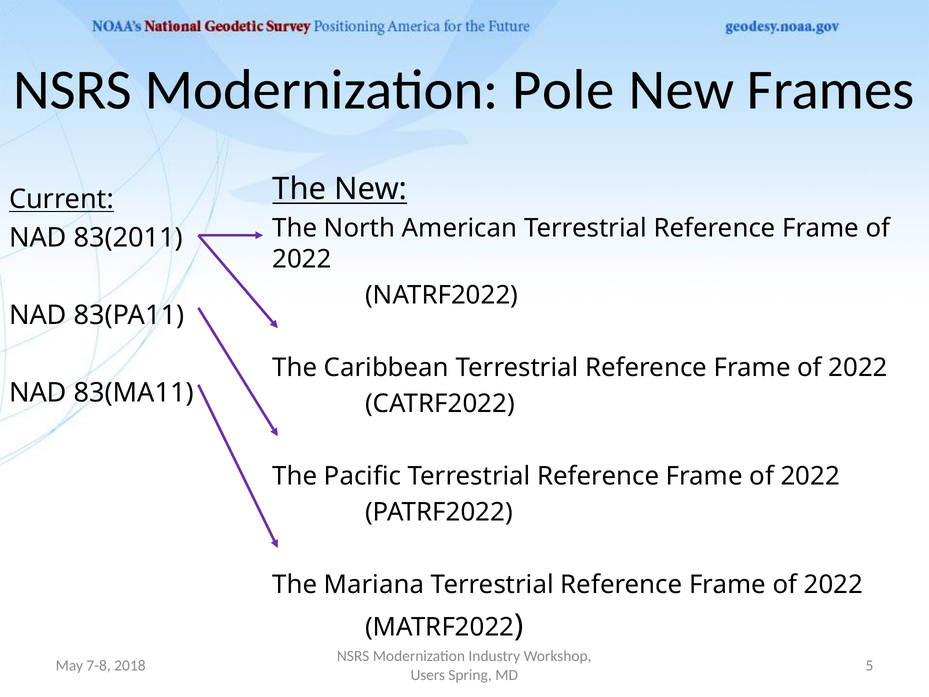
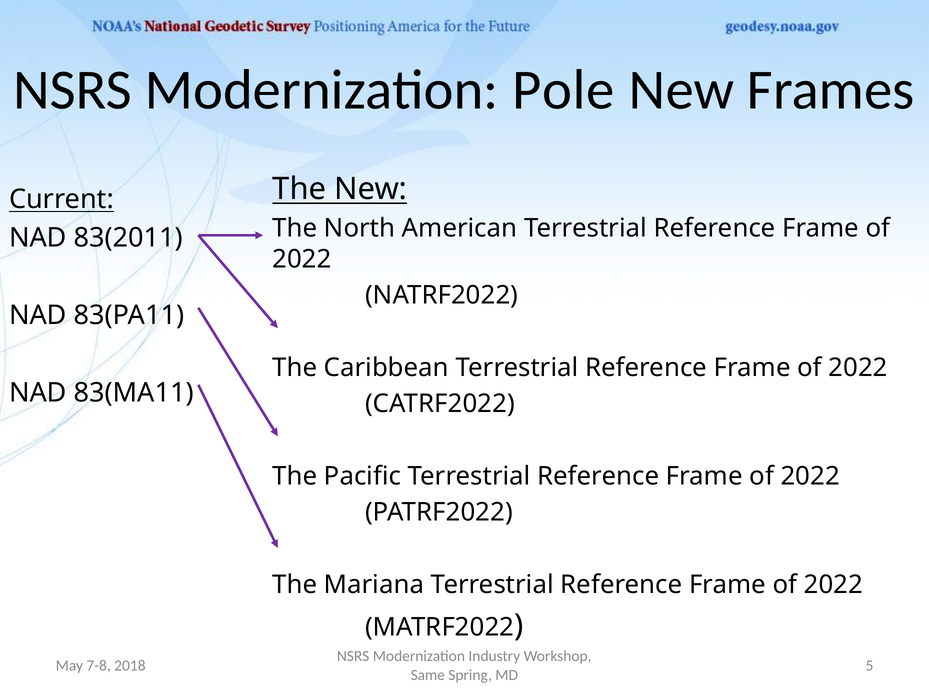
Users: Users -> Same
